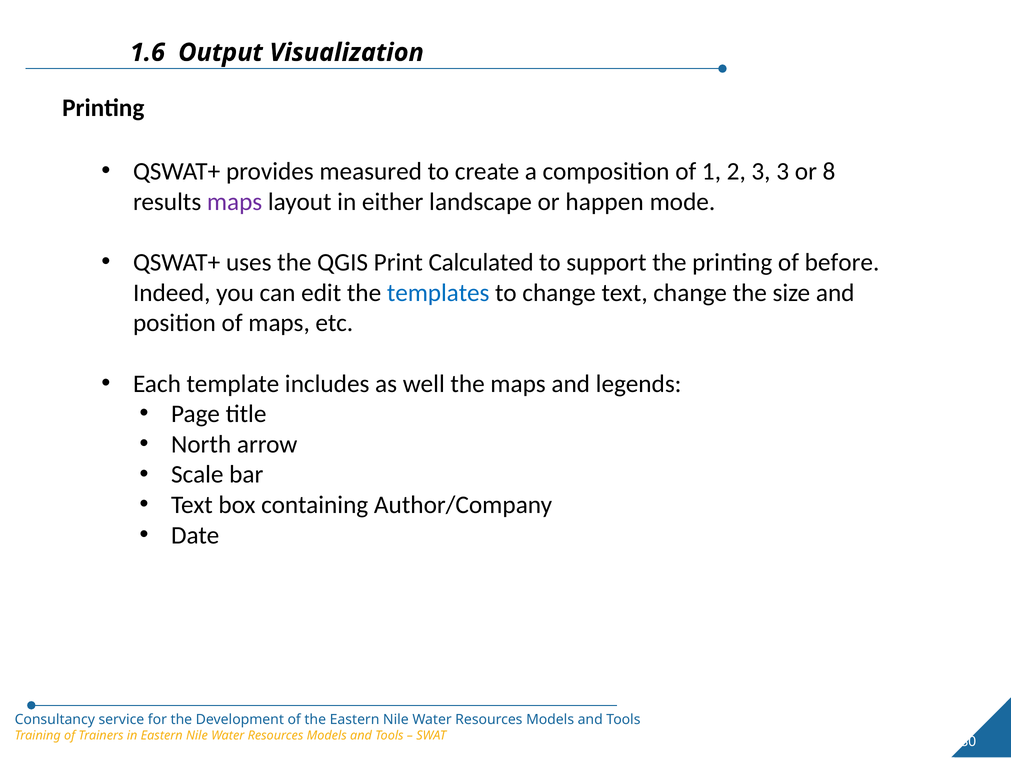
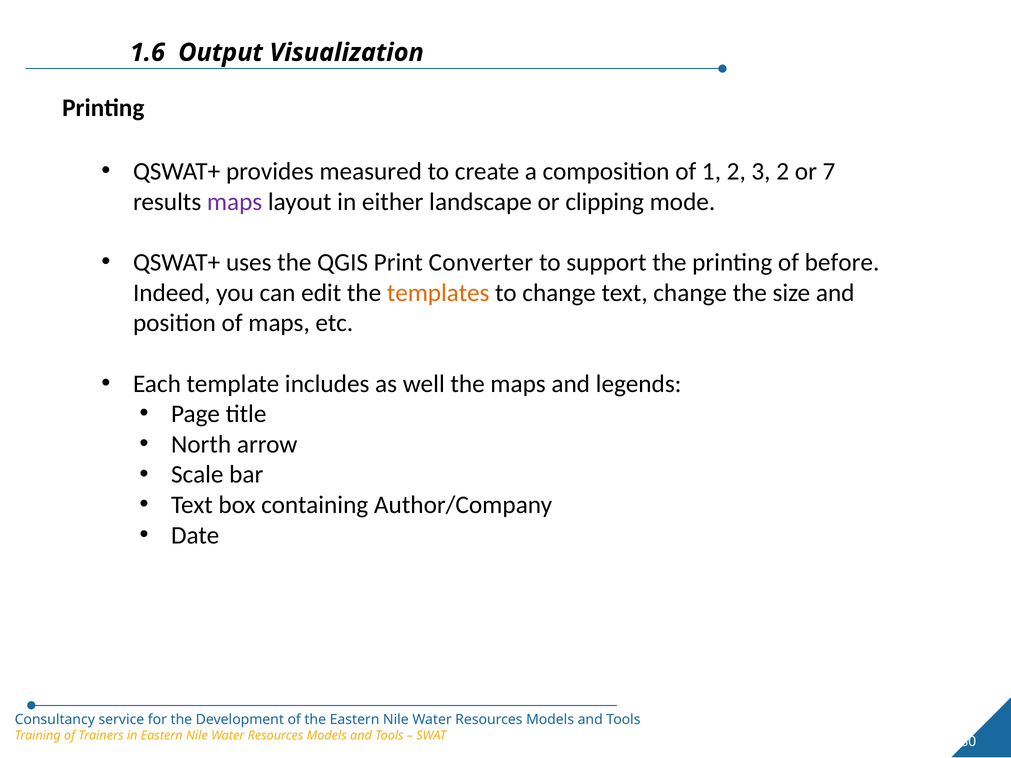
3 3: 3 -> 2
8: 8 -> 7
happen: happen -> clipping
Calculated: Calculated -> Converter
templates colour: blue -> orange
